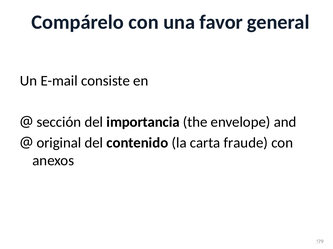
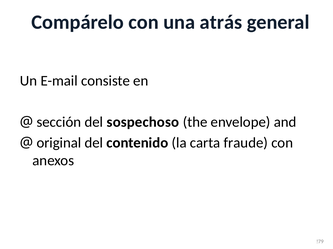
favor: favor -> atrás
importancia: importancia -> sospechoso
